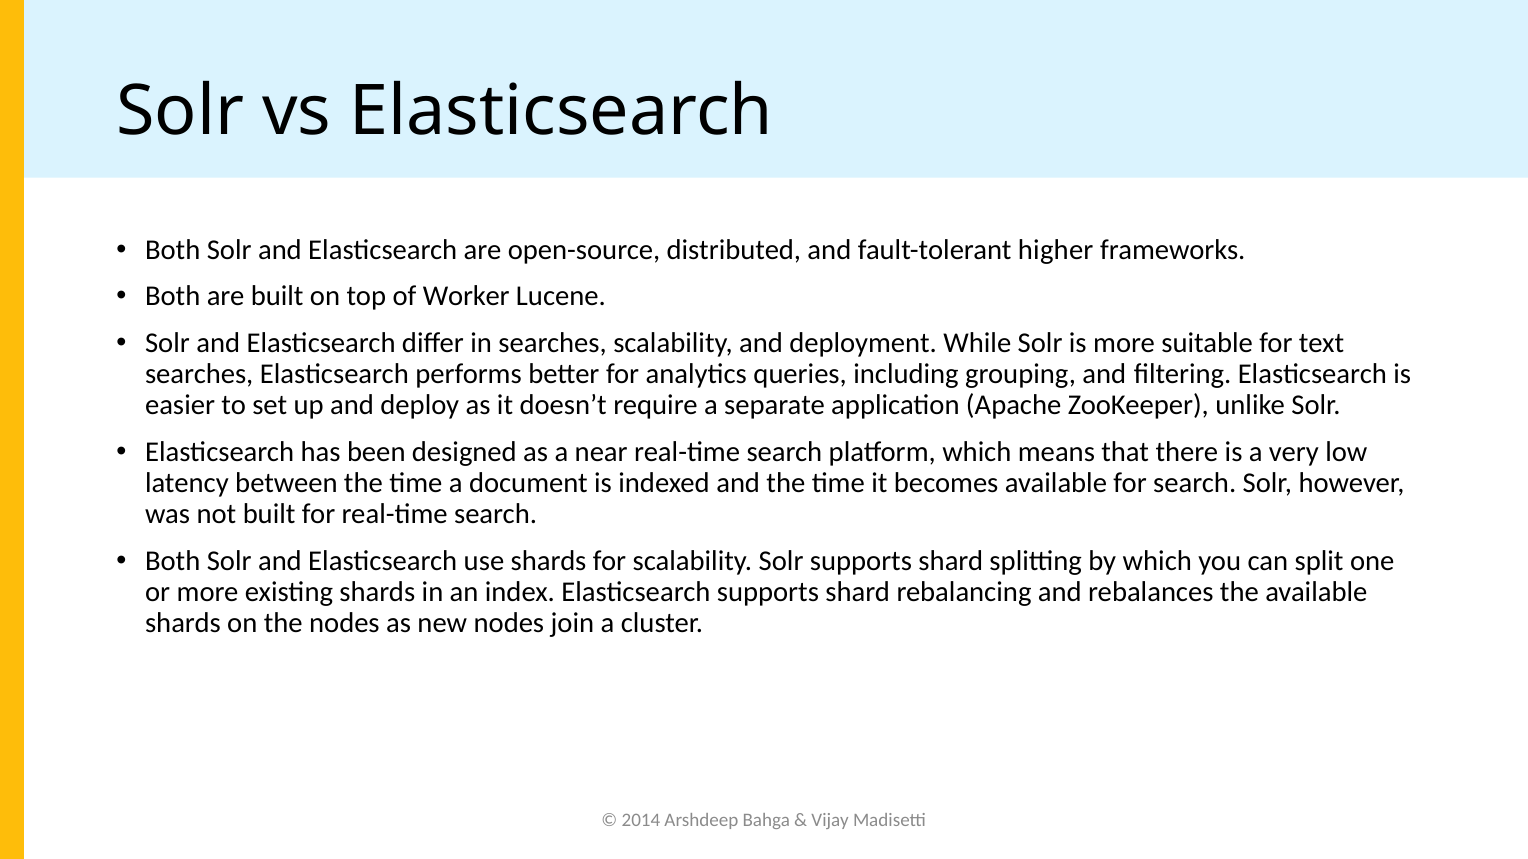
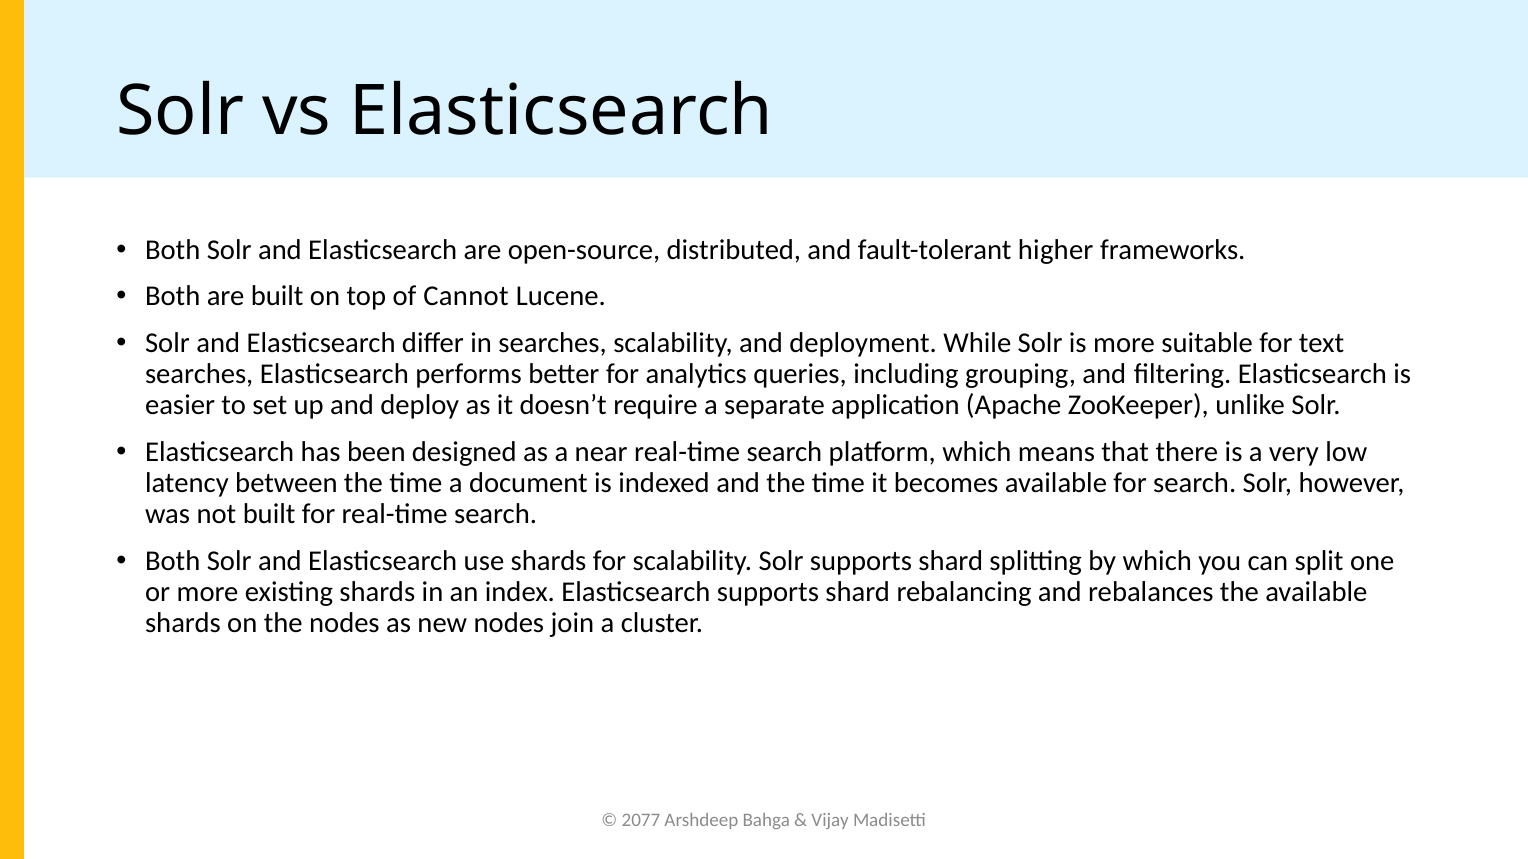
Worker: Worker -> Cannot
2014: 2014 -> 2077
